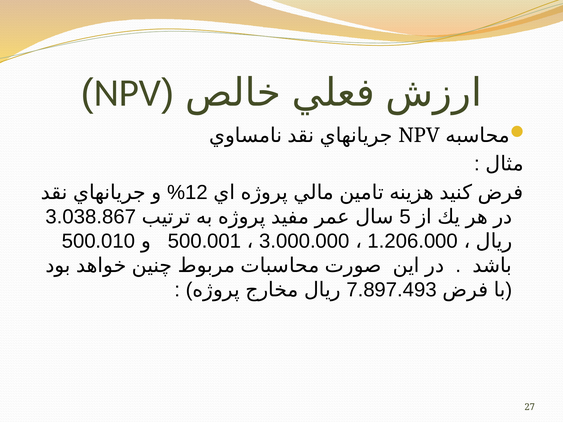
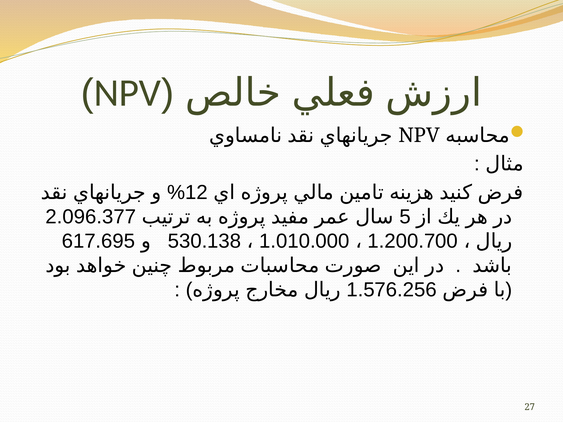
3.038.867: 3.038.867 -> 2.096.377
500.010: 500.010 -> 617.695
500.001: 500.001 -> 530.138
3.000.000: 3.000.000 -> 1.010.000
1.206.000: 1.206.000 -> 1.200.700
7.897.493: 7.897.493 -> 1.576.256
